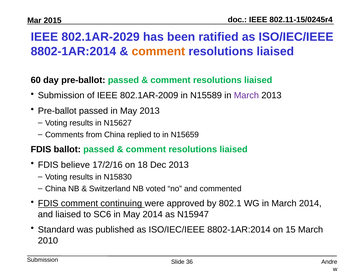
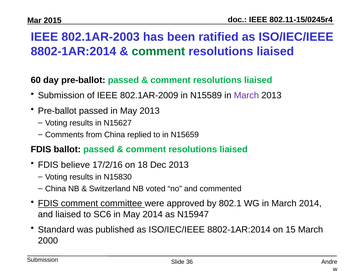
802.1AR-2029: 802.1AR-2029 -> 802.1AR-2003
comment at (158, 51) colour: orange -> green
continuing: continuing -> committee
2010: 2010 -> 2000
